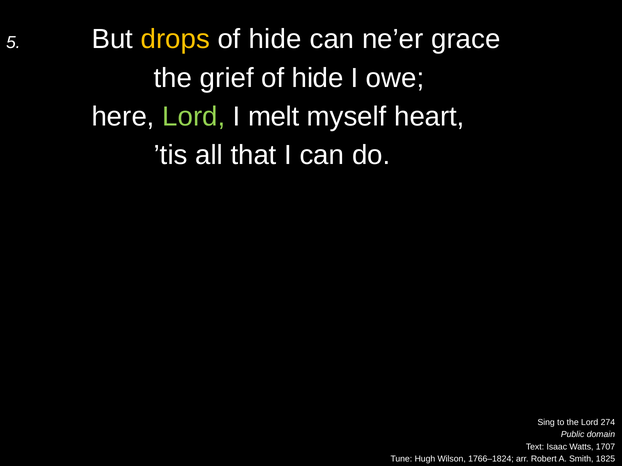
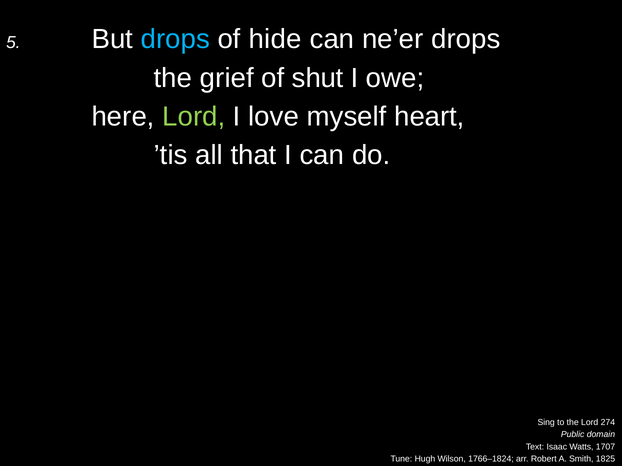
drops at (175, 39) colour: yellow -> light blue
ne’er grace: grace -> drops
hide at (318, 78): hide -> shut
melt: melt -> love
